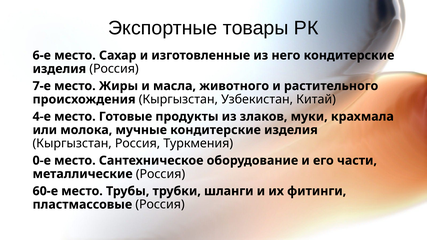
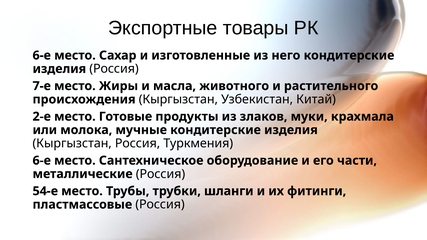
4-е: 4-е -> 2-е
0-е at (42, 161): 0-е -> 6-е
60-е: 60-е -> 54-е
